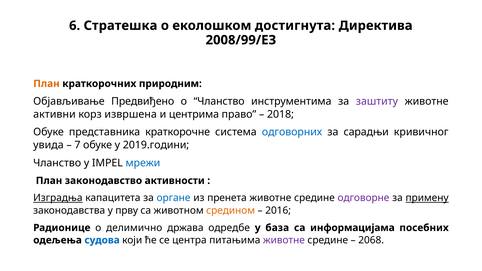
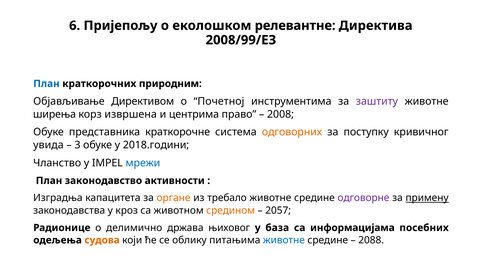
Стратешка: Стратешка -> Пријепољу
достигнута: достигнута -> релевантне
План at (46, 84) colour: orange -> blue
Предвиђено: Предвиђено -> Директивом
о Чланство: Чланство -> Почетној
активни: активни -> ширења
2018: 2018 -> 2008
одговорних colour: blue -> orange
сарадњи: сарадњи -> поступку
7: 7 -> 3
2019.години: 2019.години -> 2018.години
Изградњa underline: present -> none
органе colour: blue -> orange
пренета: пренета -> требало
прву: прву -> кроз
2016: 2016 -> 2057
одредбе: одредбе -> њиховог
судова colour: blue -> orange
центра: центра -> облику
животне at (284, 240) colour: purple -> blue
2068: 2068 -> 2088
